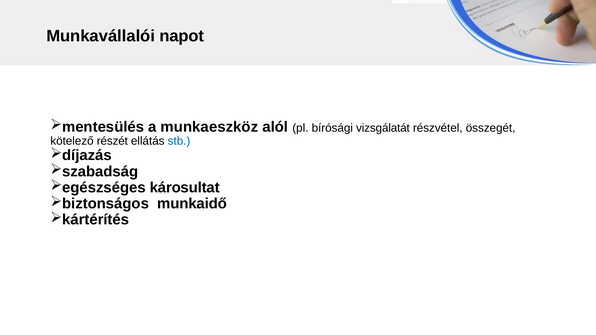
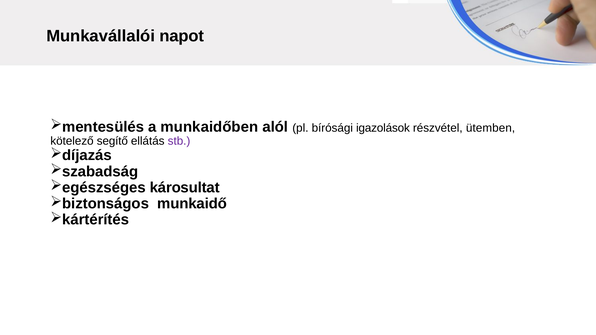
munkaeszköz: munkaeszköz -> munkaidőben
vizsgálatát: vizsgálatát -> igazolások
összegét: összegét -> ütemben
részét: részét -> segítő
stb colour: blue -> purple
